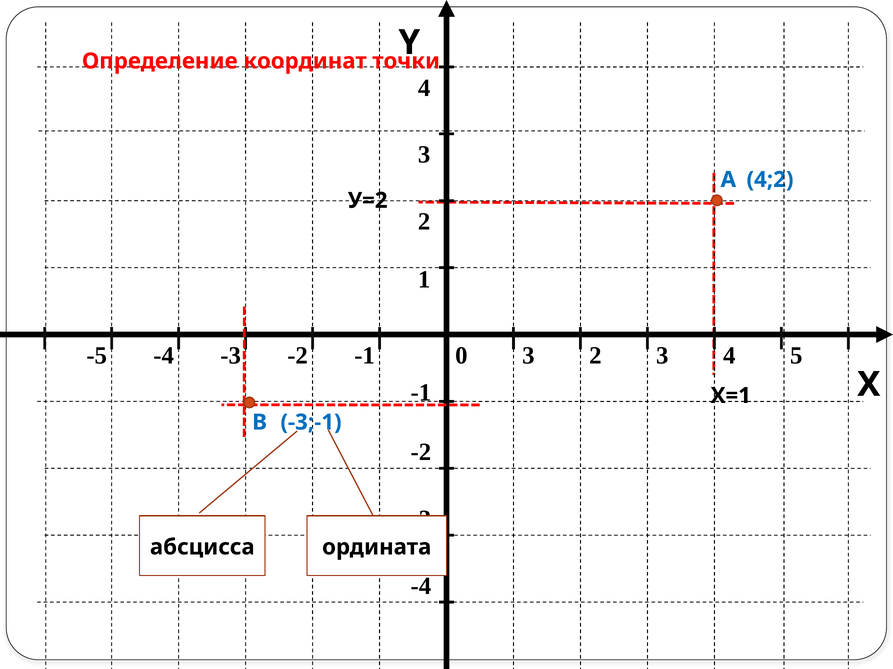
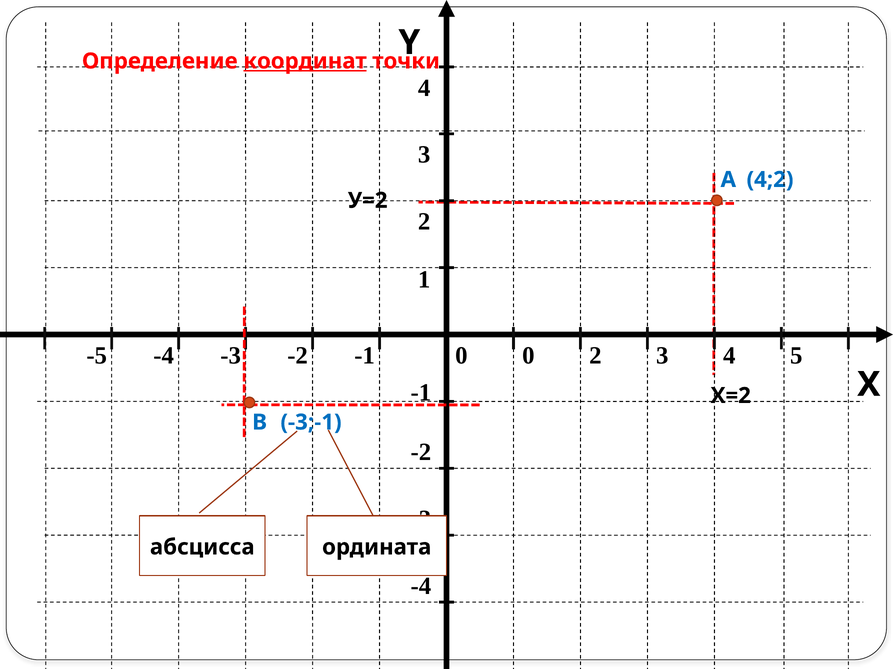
координат underline: none -> present
0 3: 3 -> 0
Х=1: Х=1 -> Х=2
